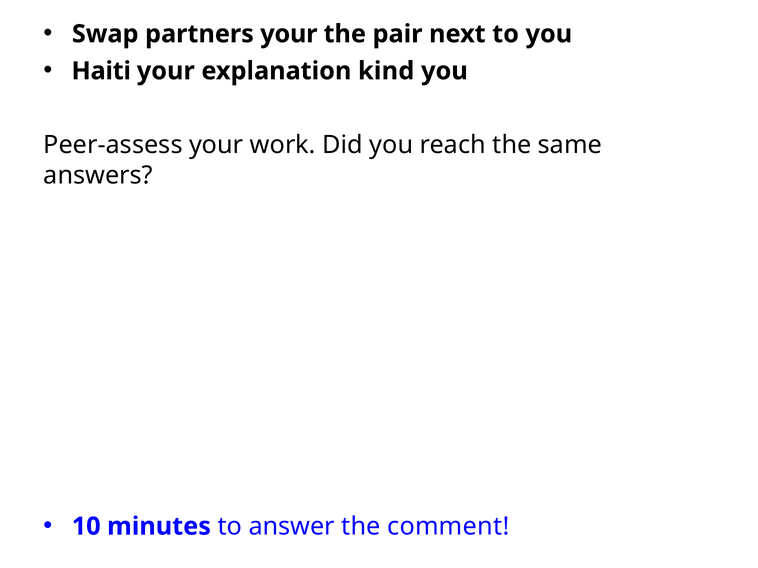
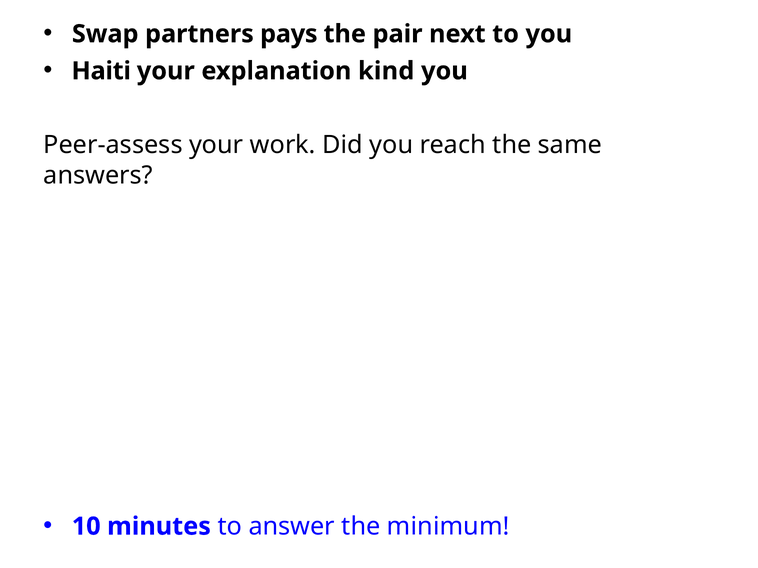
partners your: your -> pays
comment: comment -> minimum
